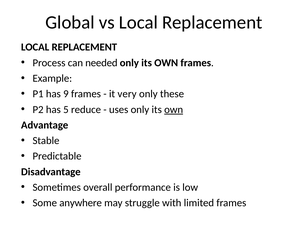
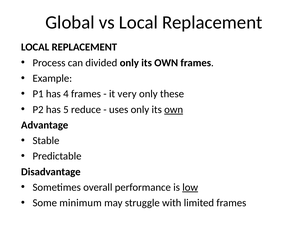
needed: needed -> divided
9: 9 -> 4
low underline: none -> present
anywhere: anywhere -> minimum
